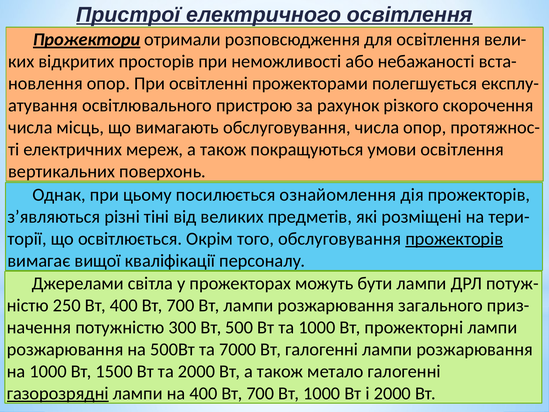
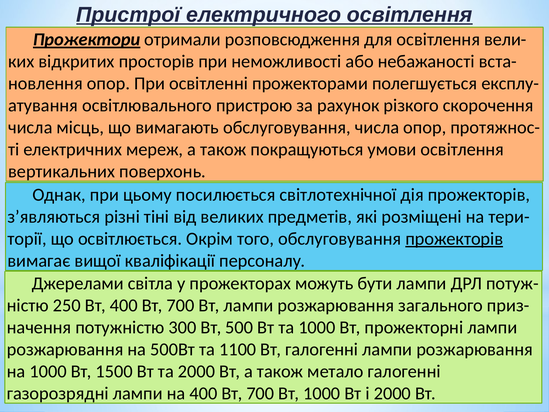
ознайомлення: ознайомлення -> світлотехнічної
7000: 7000 -> 1100
газорозрядні underline: present -> none
